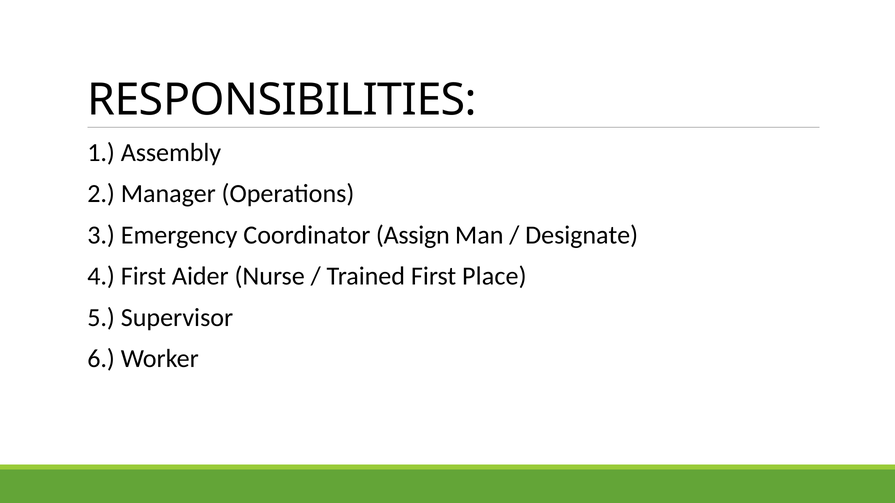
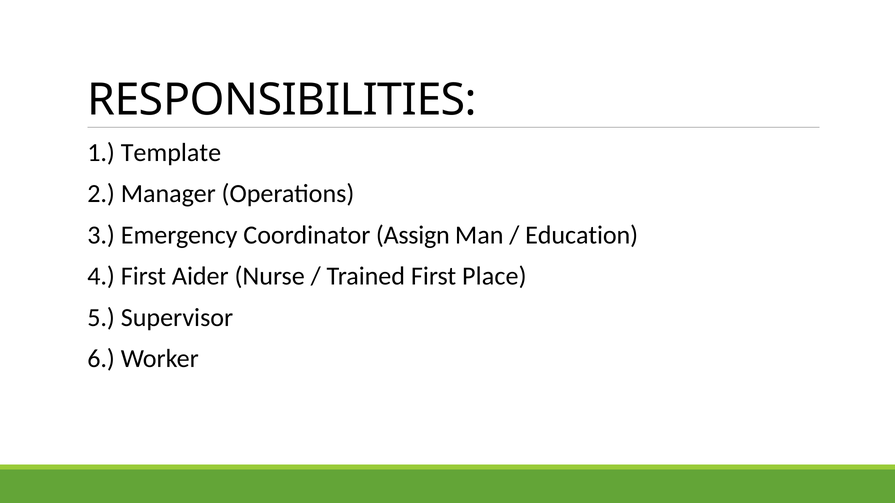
Assembly: Assembly -> Template
Designate: Designate -> Education
